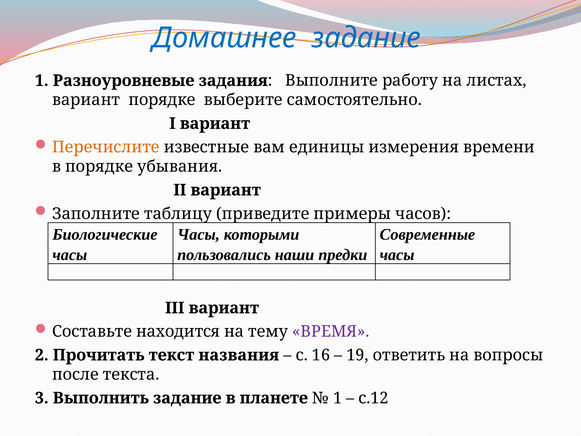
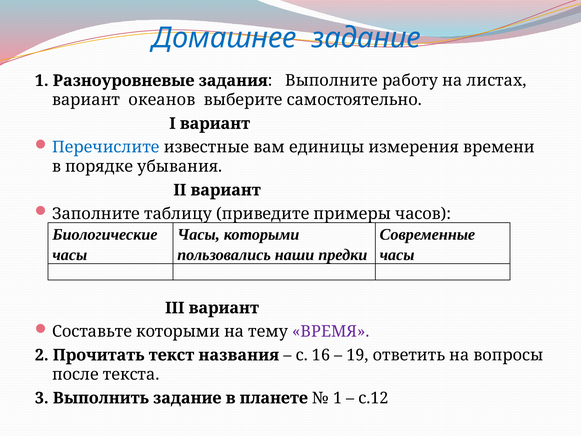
вариант порядке: порядке -> океанов
Перечислите colour: orange -> blue
Составьте находится: находится -> которыми
